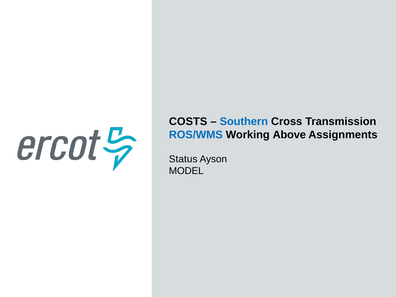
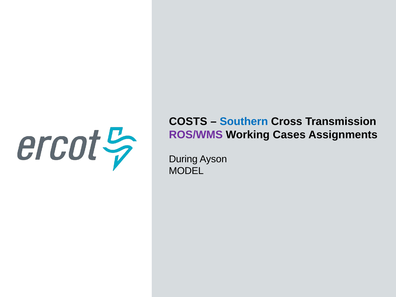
ROS/WMS colour: blue -> purple
Above: Above -> Cases
Status: Status -> During
